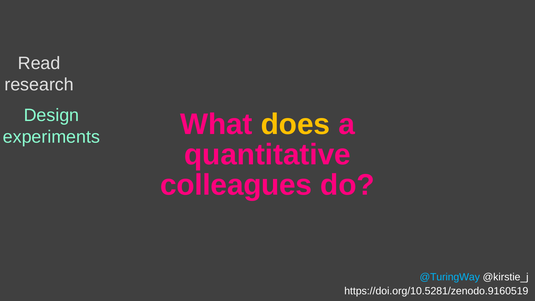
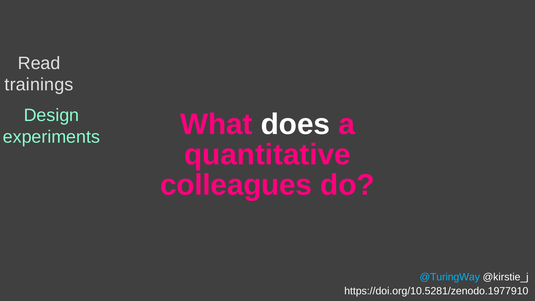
research: research -> trainings
does colour: yellow -> white
https://doi.org/10.5281/zenodo.9160519: https://doi.org/10.5281/zenodo.9160519 -> https://doi.org/10.5281/zenodo.1977910
